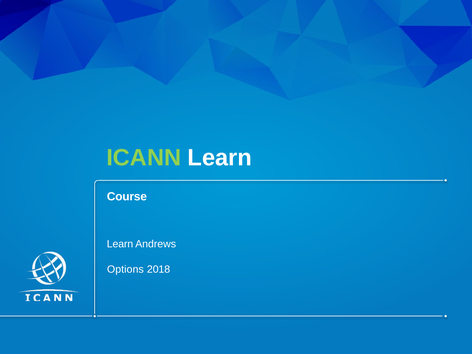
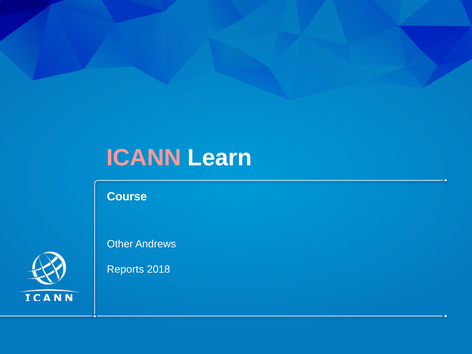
ICANN colour: light green -> pink
Learn at (120, 244): Learn -> Other
Options: Options -> Reports
